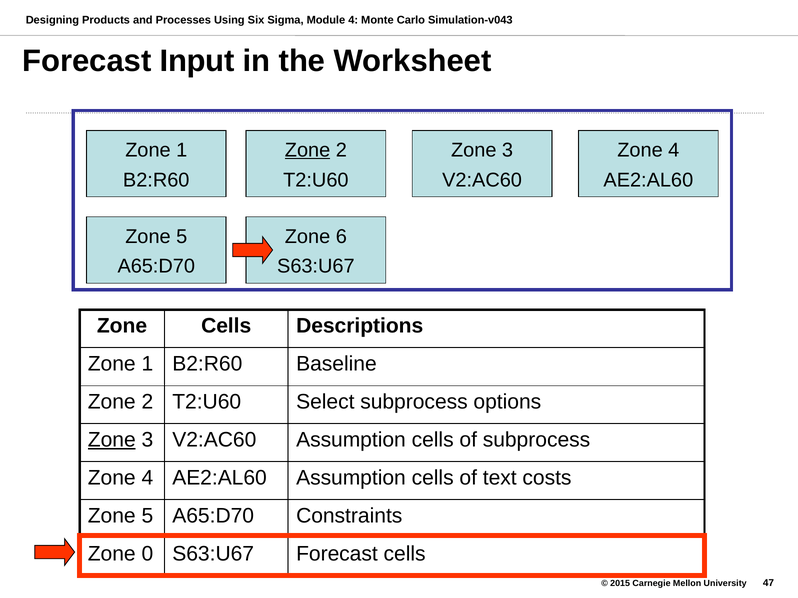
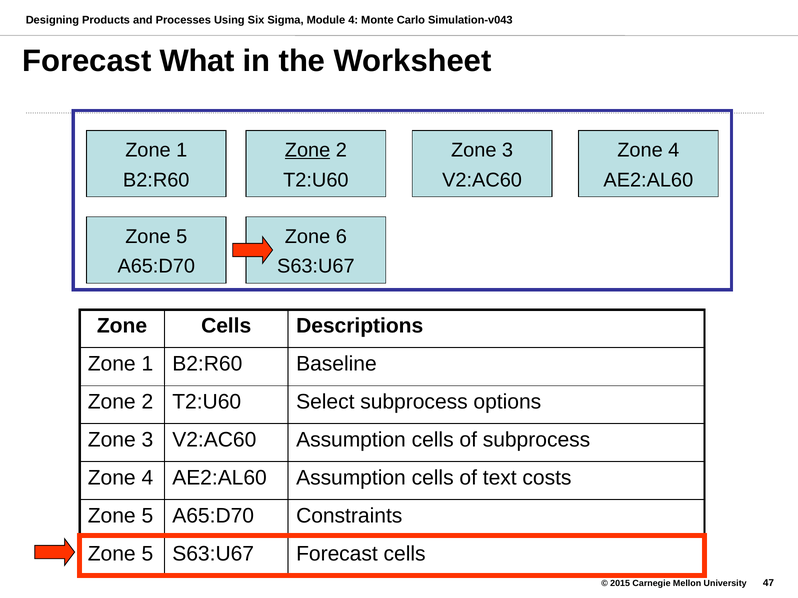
Input: Input -> What
Zone at (112, 440) underline: present -> none
0 at (147, 554): 0 -> 5
